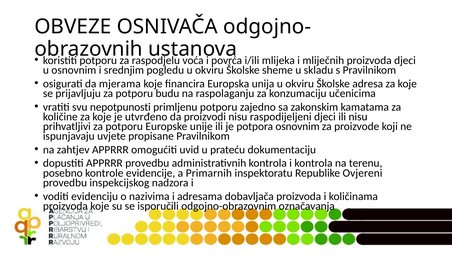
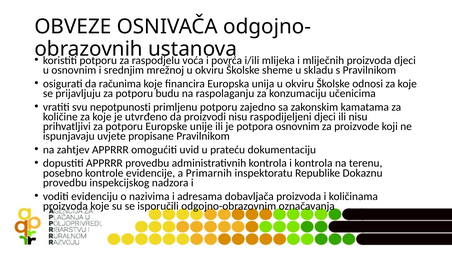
pogledu: pogledu -> mrežnoj
mjerama: mjerama -> računima
adresa: adresa -> odnosi
Ovjereni: Ovjereni -> Dokaznu
